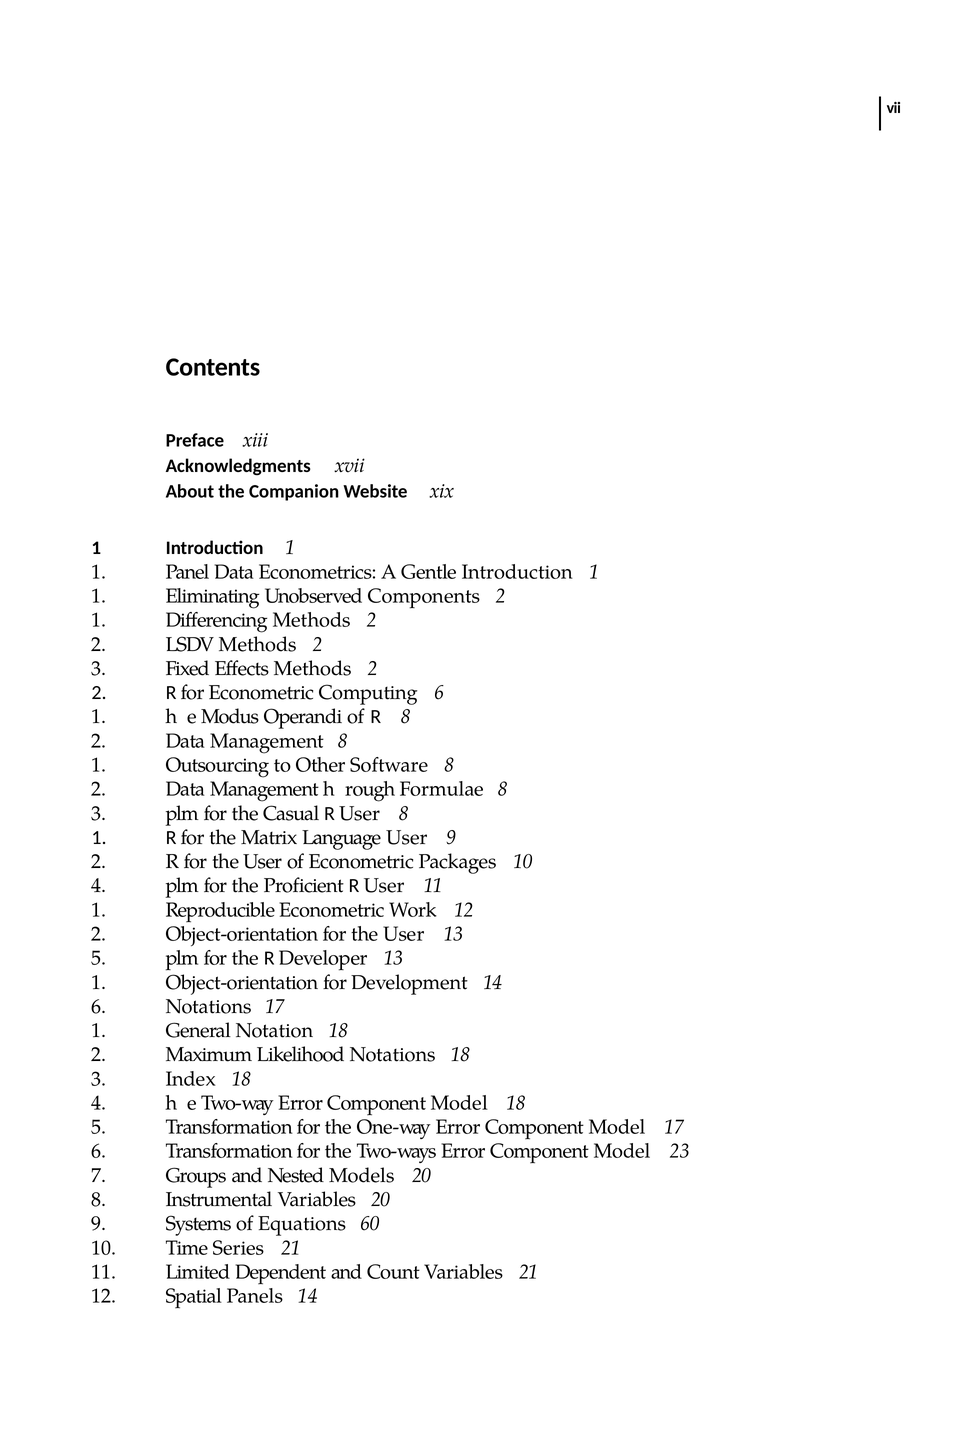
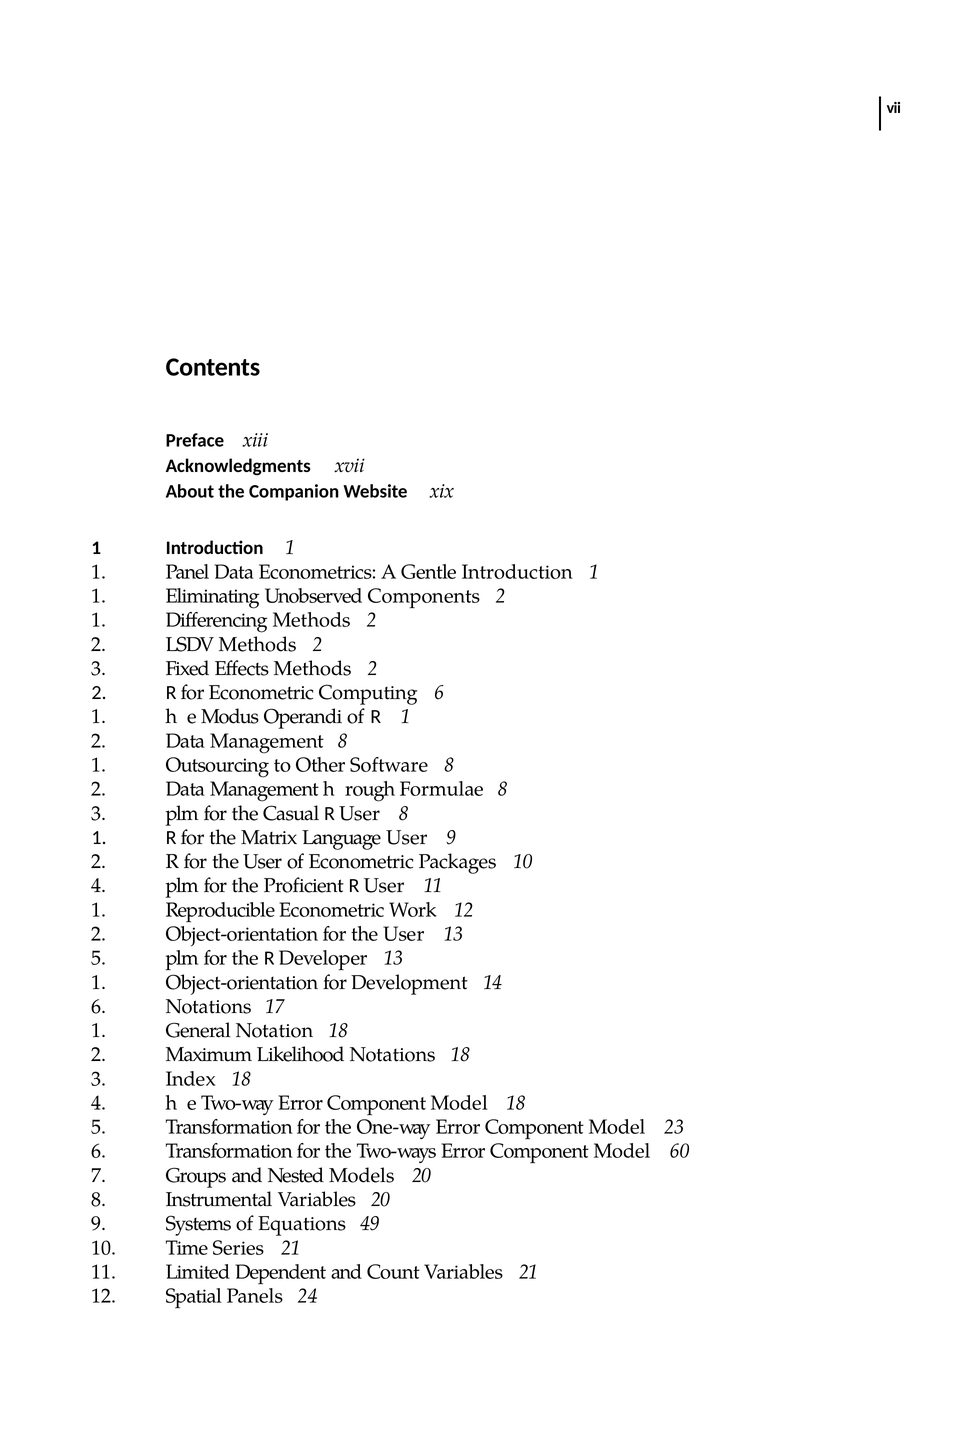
R 8: 8 -> 1
Model 17: 17 -> 23
23: 23 -> 60
60: 60 -> 49
Panels 14: 14 -> 24
